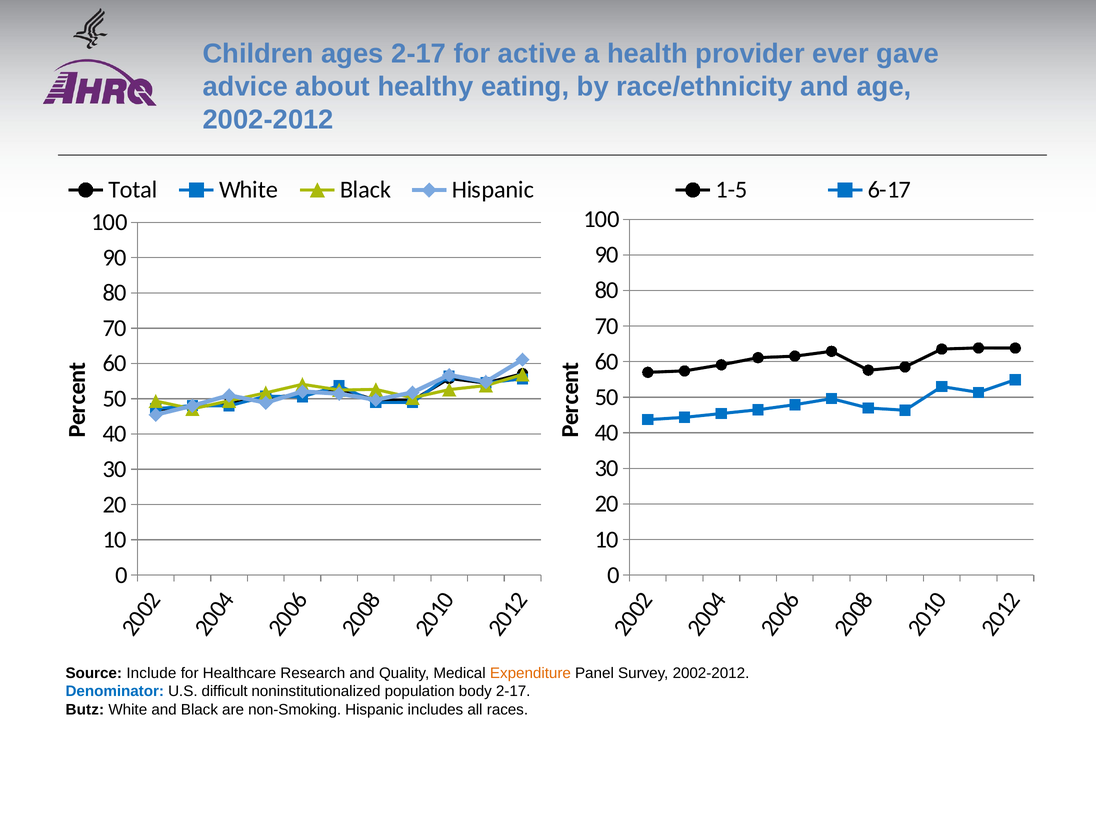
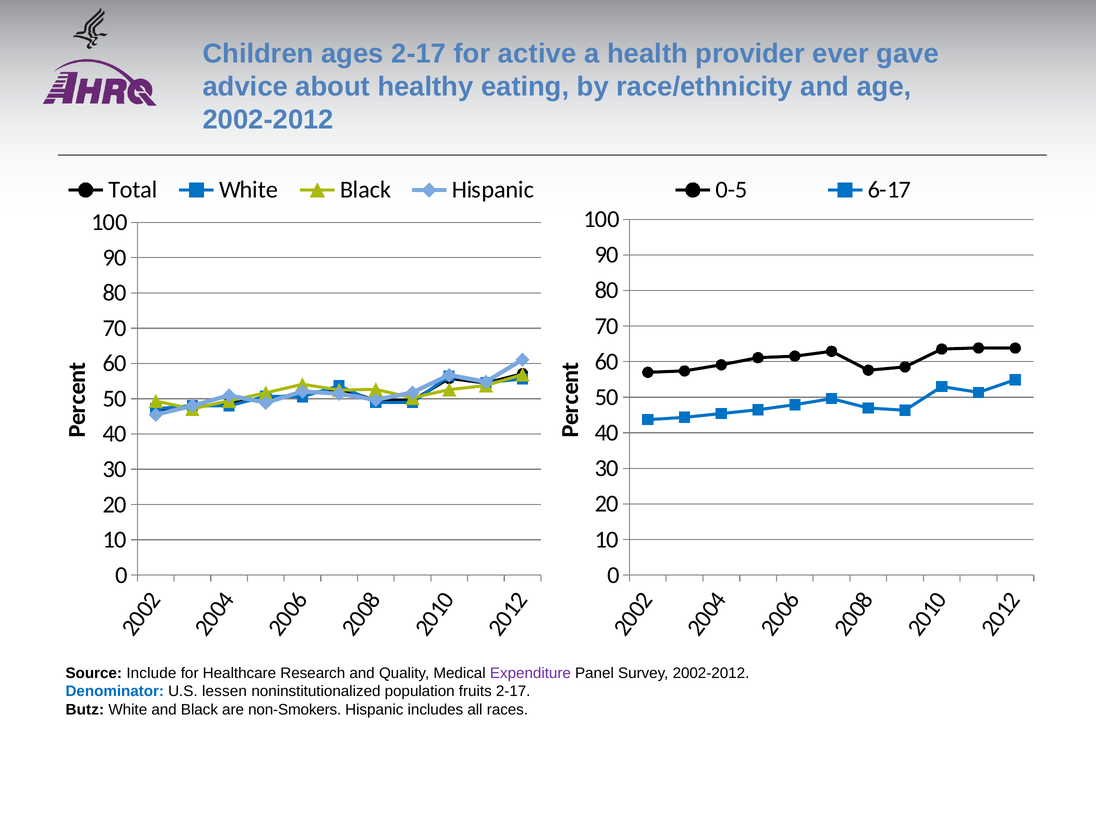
1-5: 1-5 -> 0-5
Expenditure colour: orange -> purple
difficult: difficult -> lessen
body: body -> fruits
non-Smoking: non-Smoking -> non-Smokers
